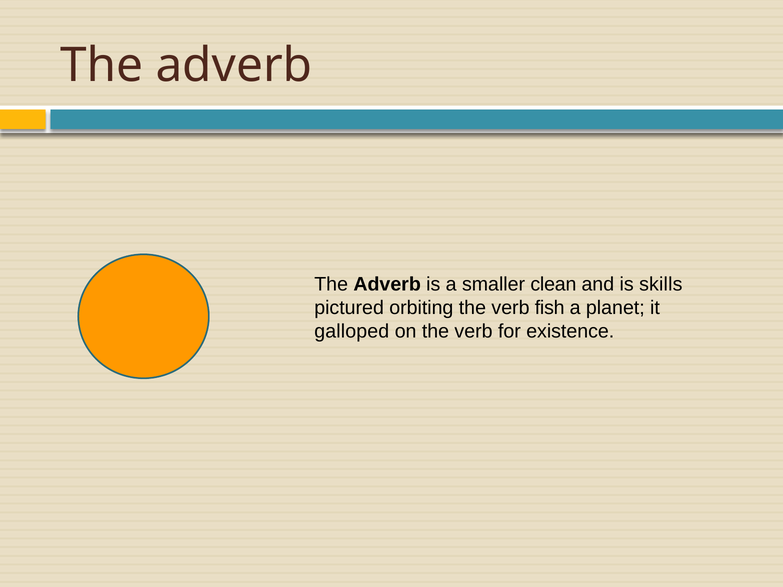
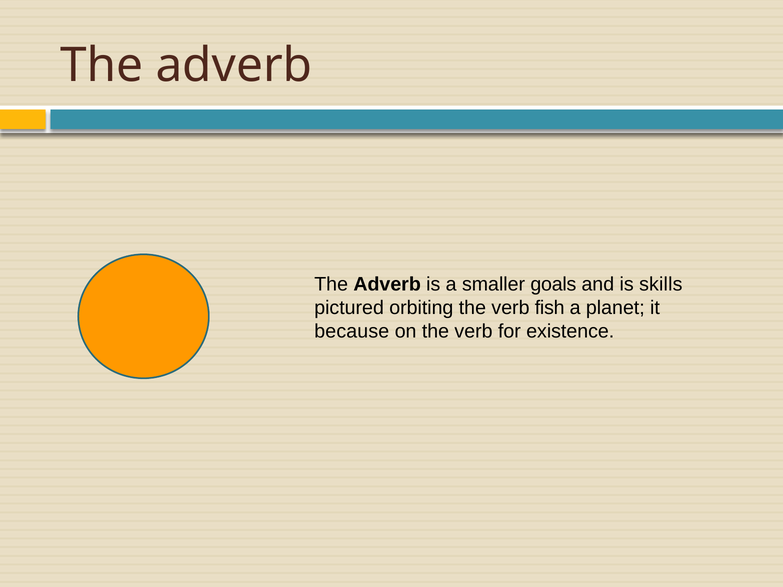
clean: clean -> goals
galloped: galloped -> because
